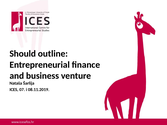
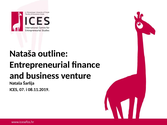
Should at (23, 54): Should -> Nataša
